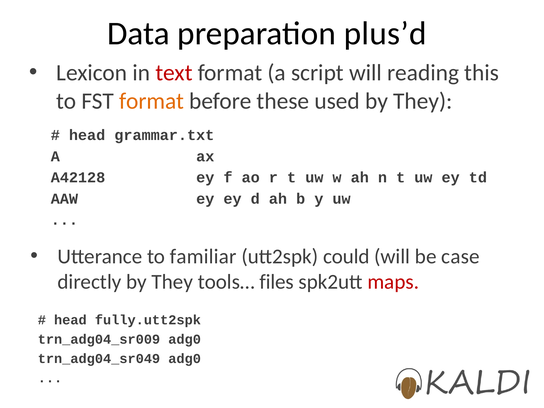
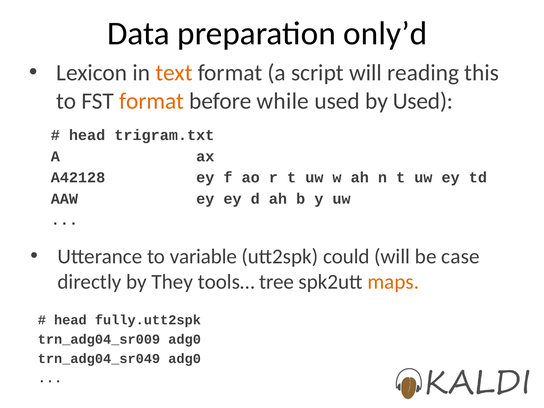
plus’d: plus’d -> only’d
text colour: red -> orange
these: these -> while
used by They: They -> Used
grammar.txt: grammar.txt -> trigram.txt
familiar: familiar -> variable
files: files -> tree
maps colour: red -> orange
